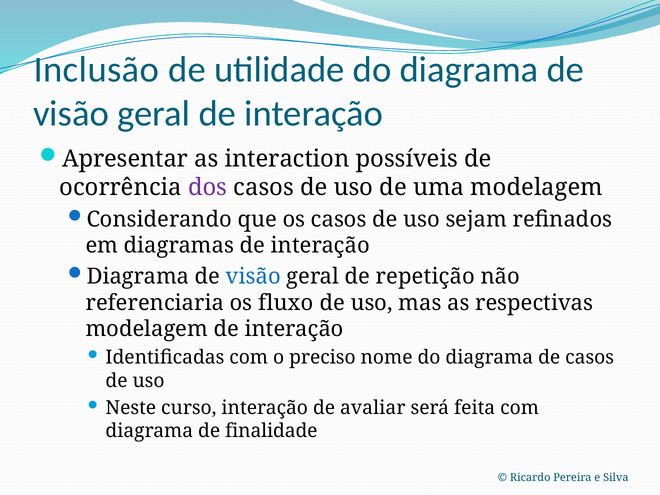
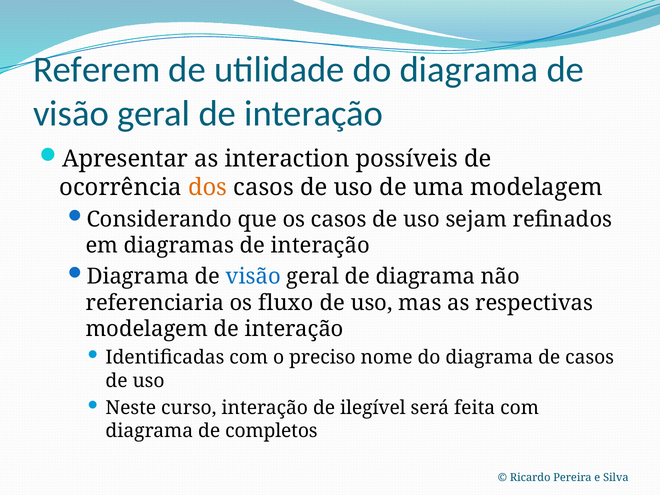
Inclusão: Inclusão -> Referem
dos colour: purple -> orange
de repetição: repetição -> diagrama
avaliar: avaliar -> ilegível
finalidade: finalidade -> completos
